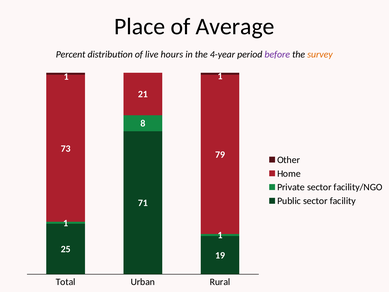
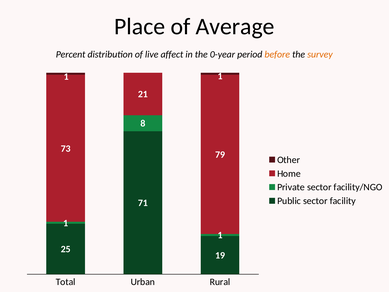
hours: hours -> affect
4-year: 4-year -> 0-year
before colour: purple -> orange
